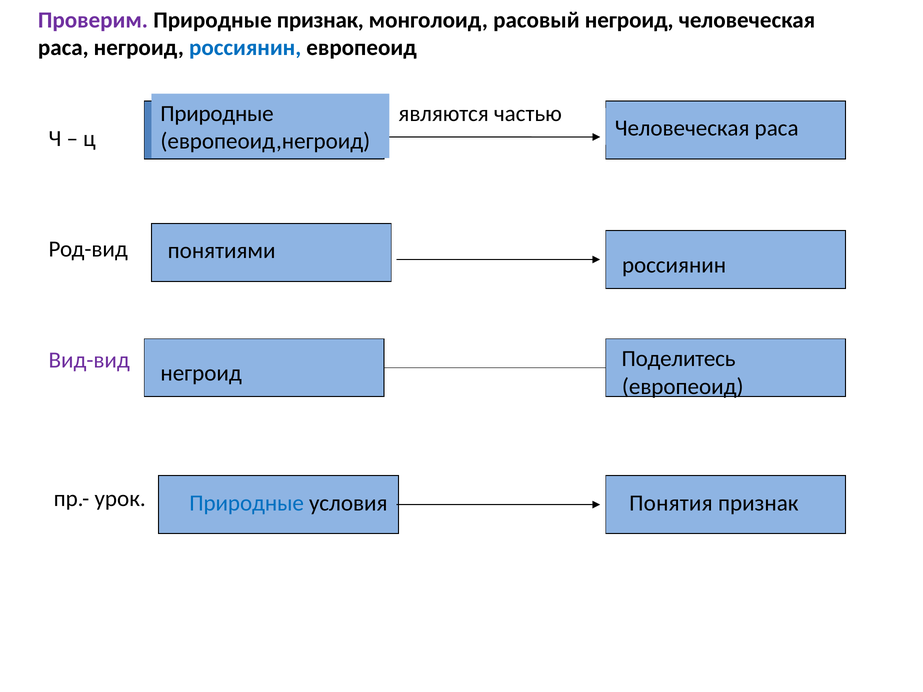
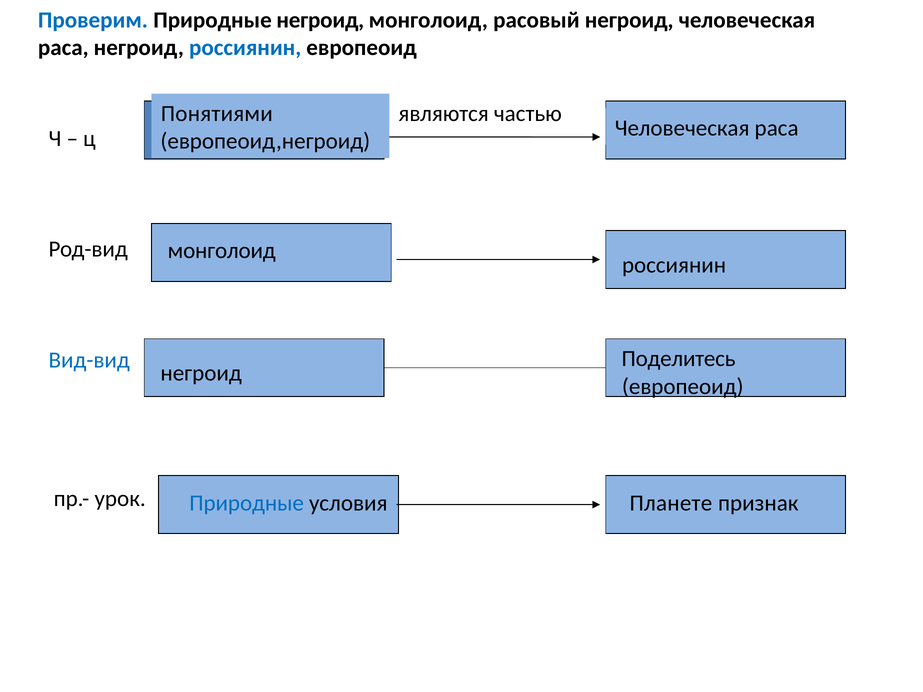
Проверим colour: purple -> blue
Природные признак: признак -> негроид
Природные at (217, 114): Природные -> Понятиями
понятиями at (222, 251): понятиями -> монголоид
Вид-вид colour: purple -> blue
Понятия: Понятия -> Планете
